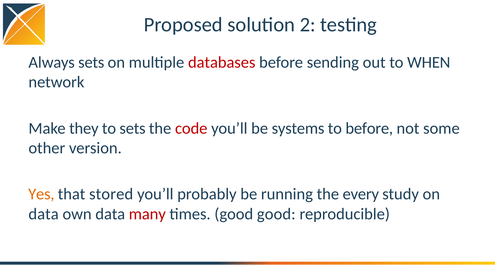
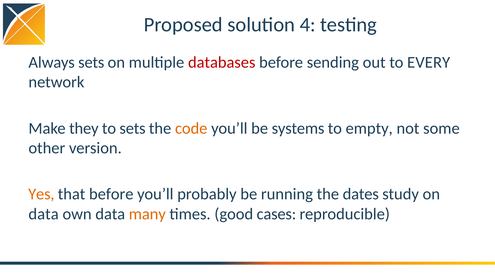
2: 2 -> 4
WHEN: WHEN -> EVERY
code colour: red -> orange
to before: before -> empty
that stored: stored -> before
every: every -> dates
many colour: red -> orange
good good: good -> cases
